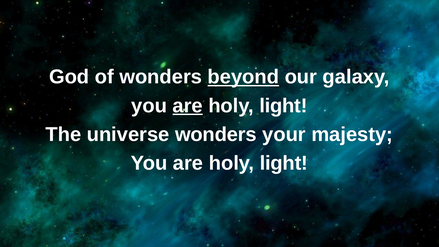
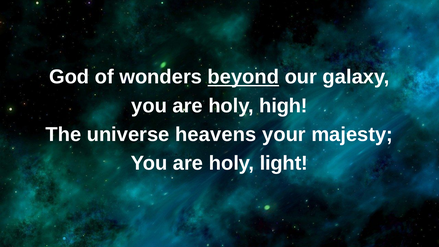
are at (188, 106) underline: present -> none
light at (283, 106): light -> high
universe wonders: wonders -> heavens
